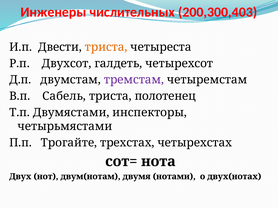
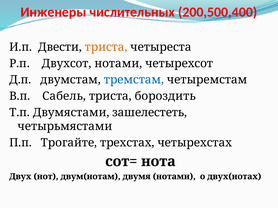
200,300,403: 200,300,403 -> 200,500,400
Двухсот галдеть: галдеть -> нотами
тремстам colour: purple -> blue
полотенец: полотенец -> бороздить
инспекторы: инспекторы -> зашелестеть
